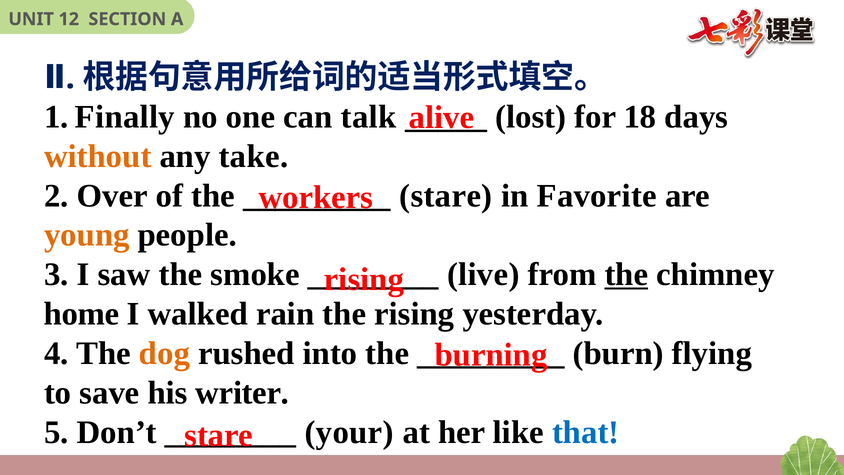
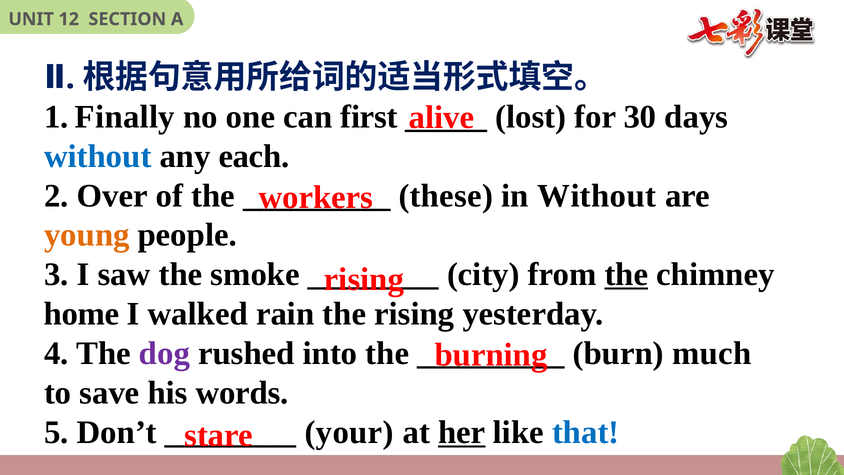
talk: talk -> first
18: 18 -> 30
without at (98, 156) colour: orange -> blue
take: take -> each
stare at (446, 196): stare -> these
in Favorite: Favorite -> Without
live: live -> city
dog colour: orange -> purple
flying: flying -> much
writer: writer -> words
her underline: none -> present
